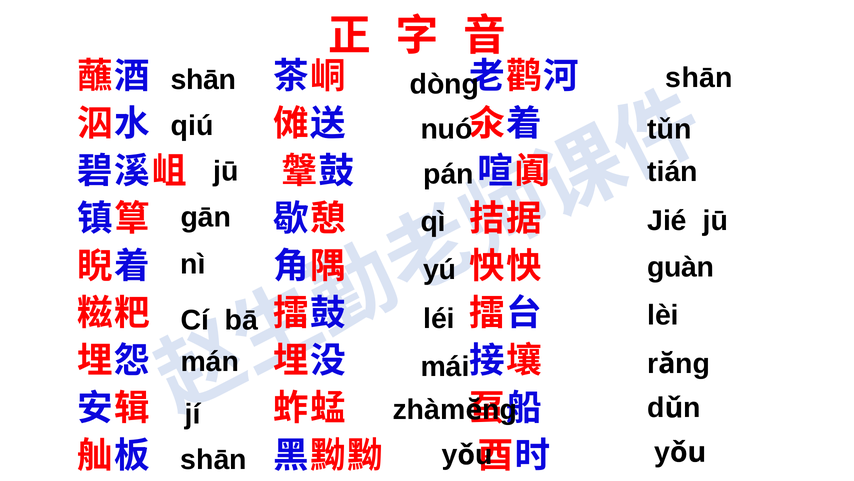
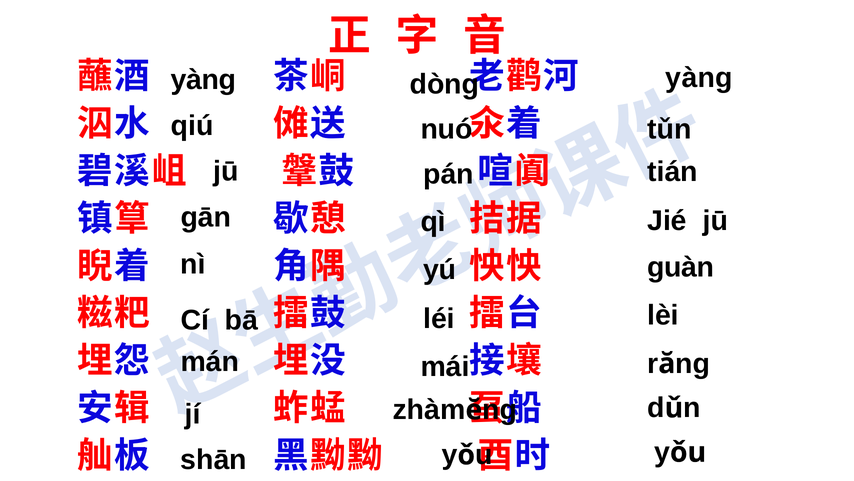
shān at (203, 80): shān -> yàng
dòng shān: shān -> yàng
